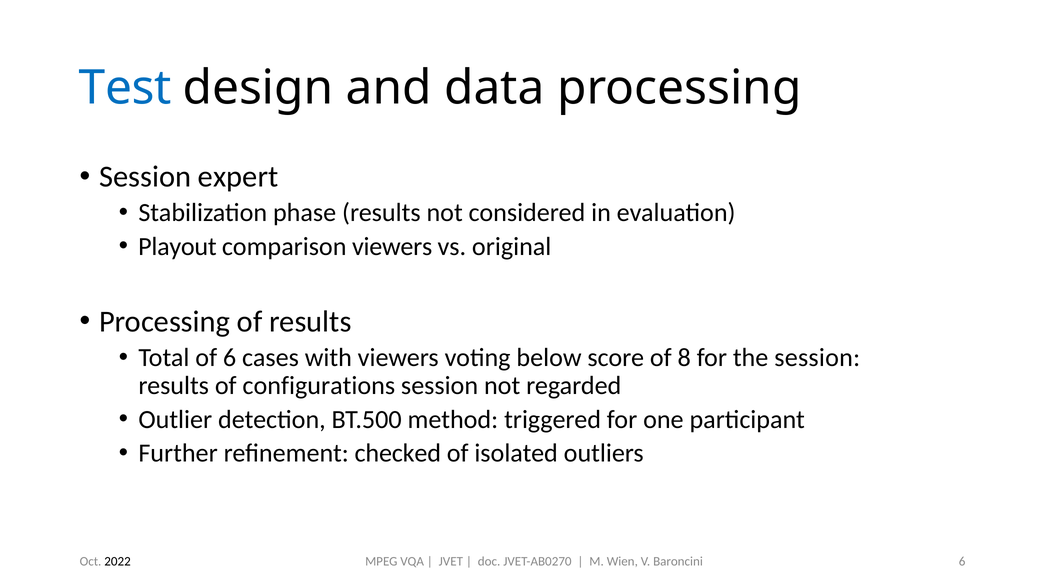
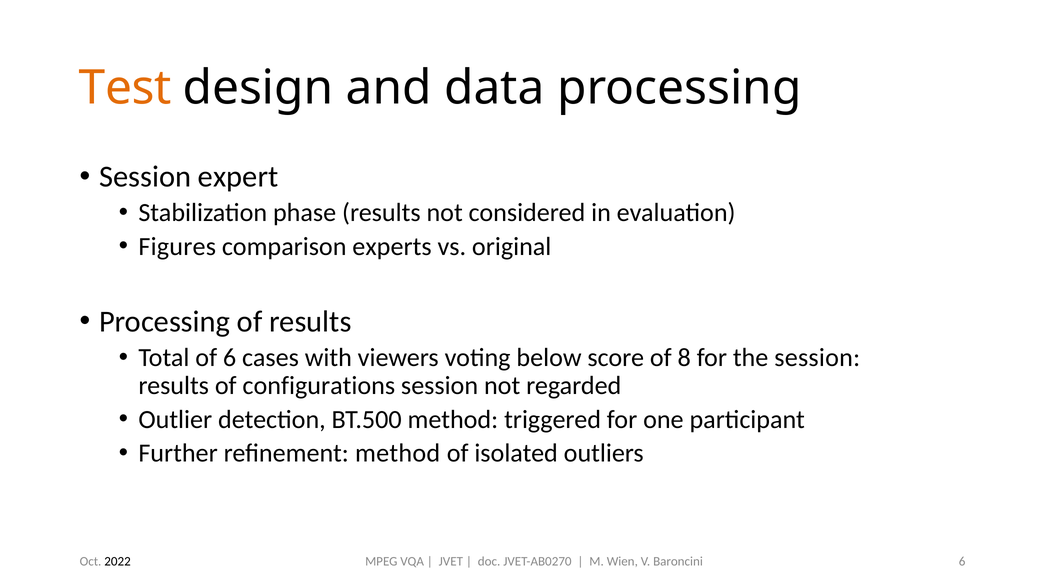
Test colour: blue -> orange
Playout: Playout -> Figures
comparison viewers: viewers -> experts
refinement checked: checked -> method
